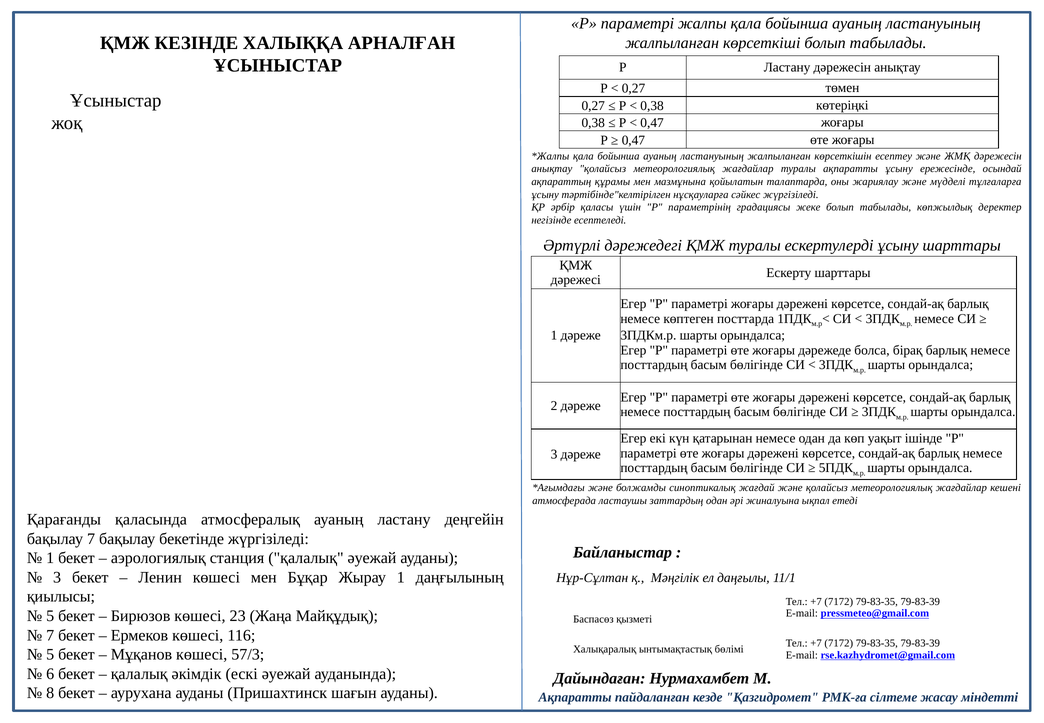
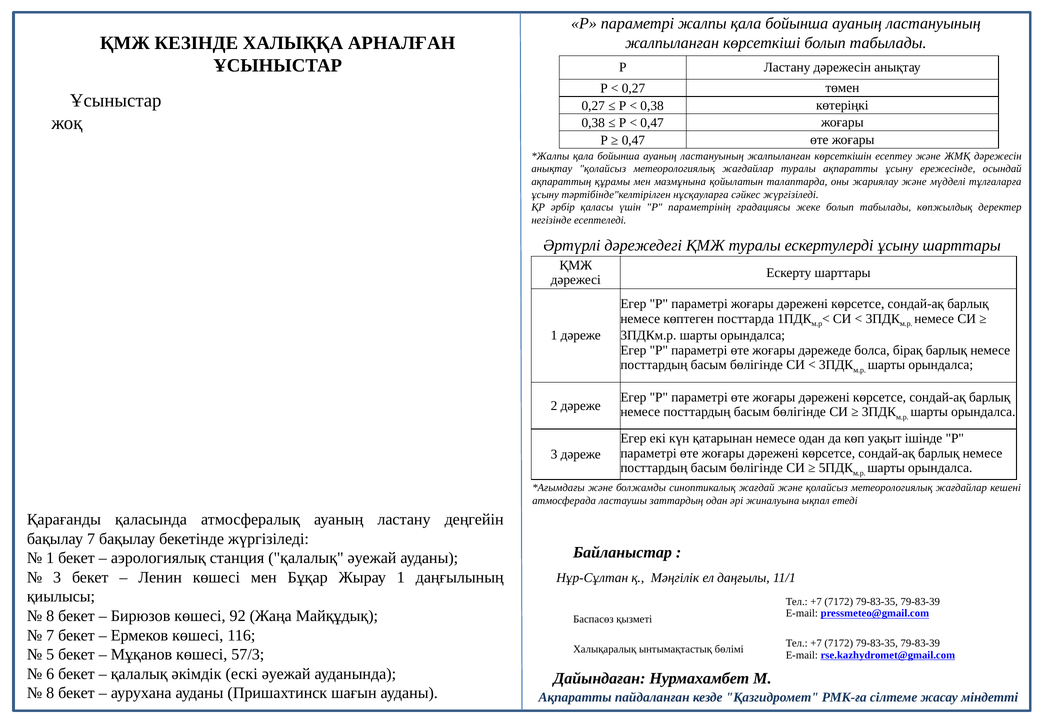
5 at (50, 616): 5 -> 8
23: 23 -> 92
